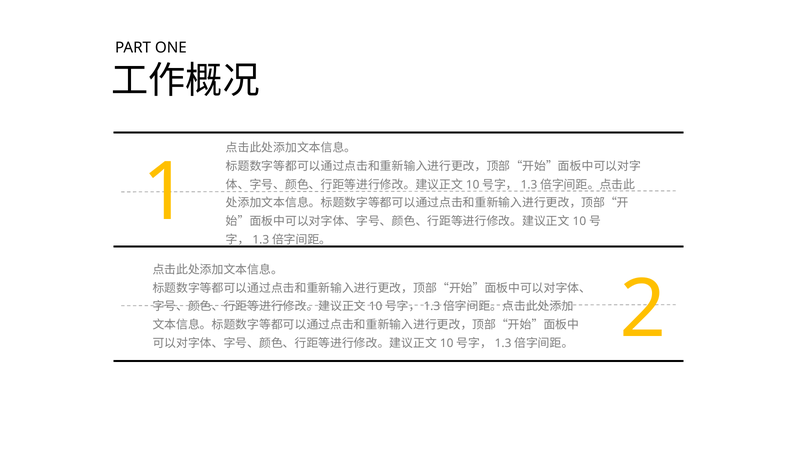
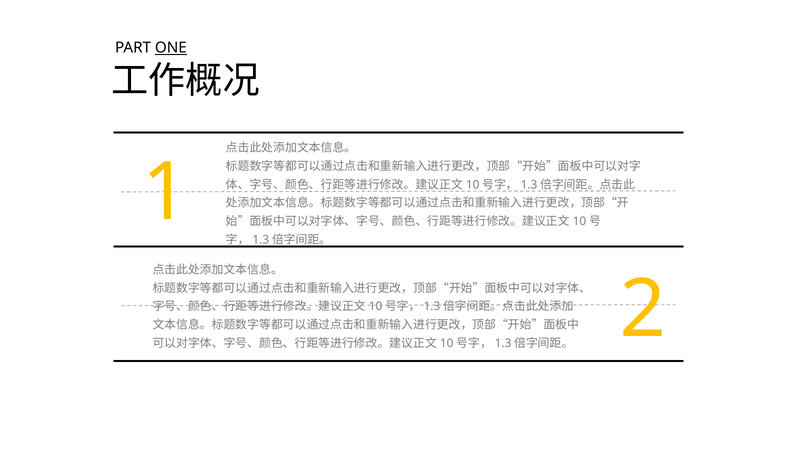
ONE underline: none -> present
